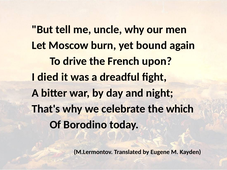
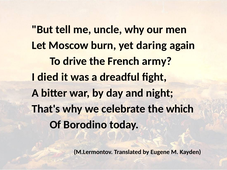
bound: bound -> daring
upon: upon -> army
